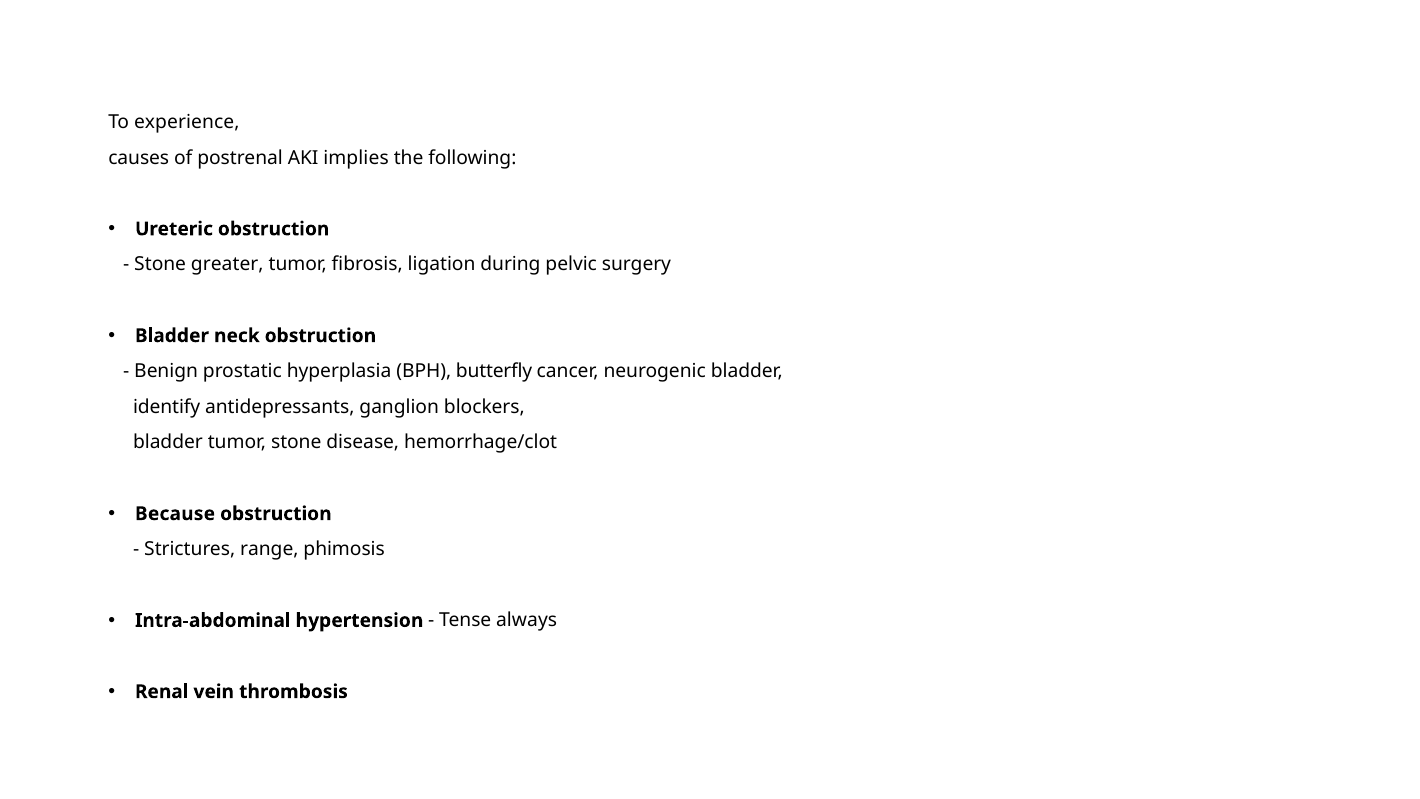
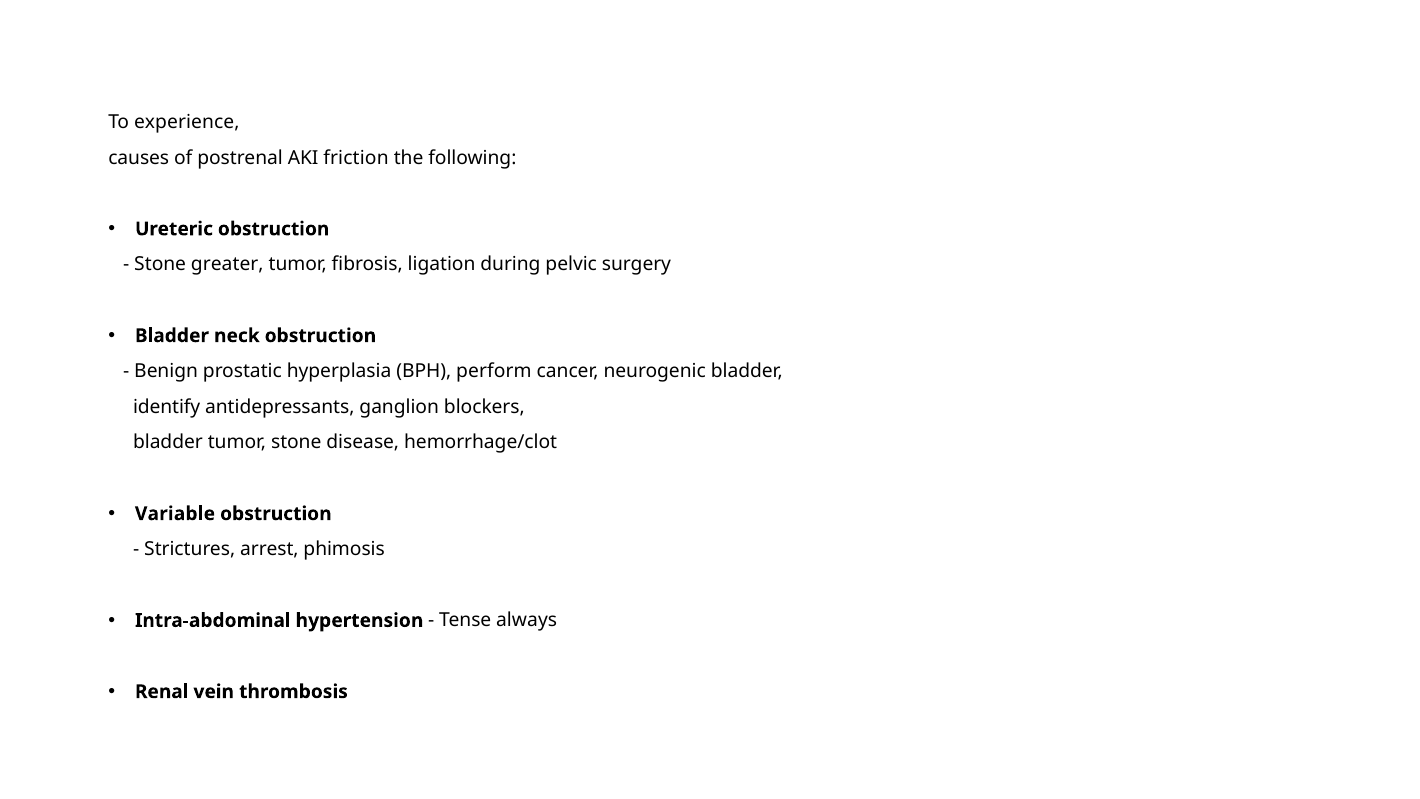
implies: implies -> friction
butterfly: butterfly -> perform
Because: Because -> Variable
range: range -> arrest
